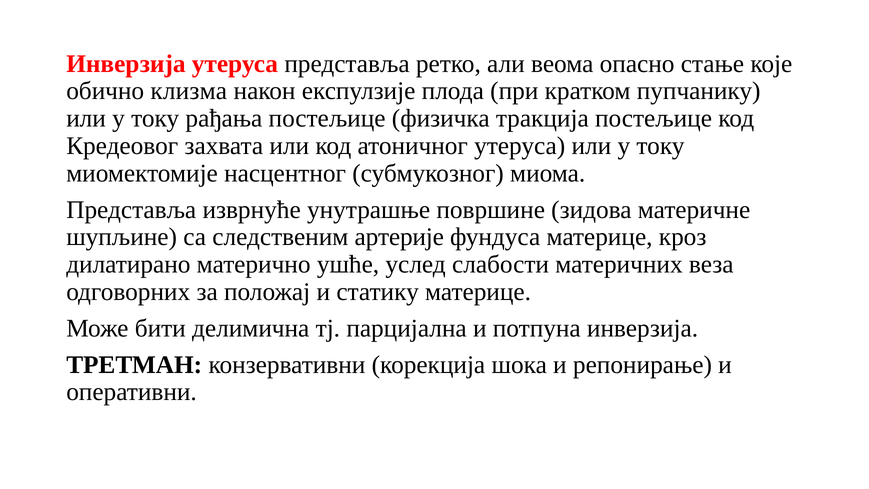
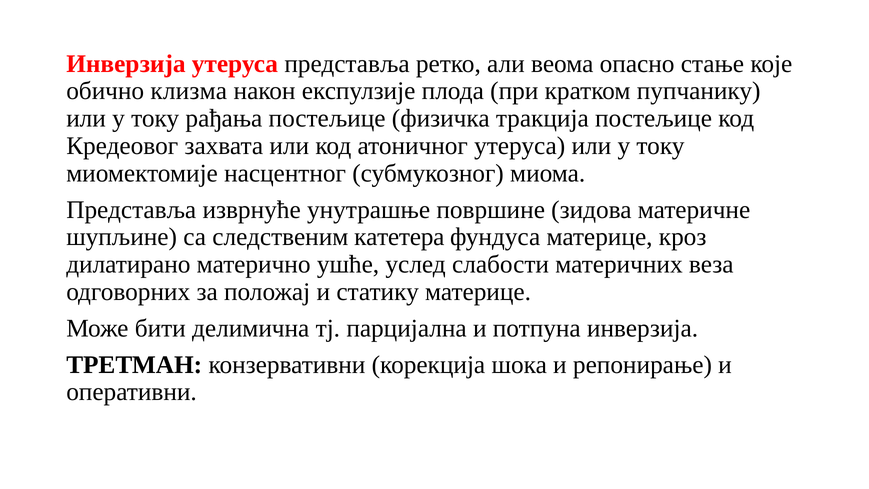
артерије: артерије -> катетера
